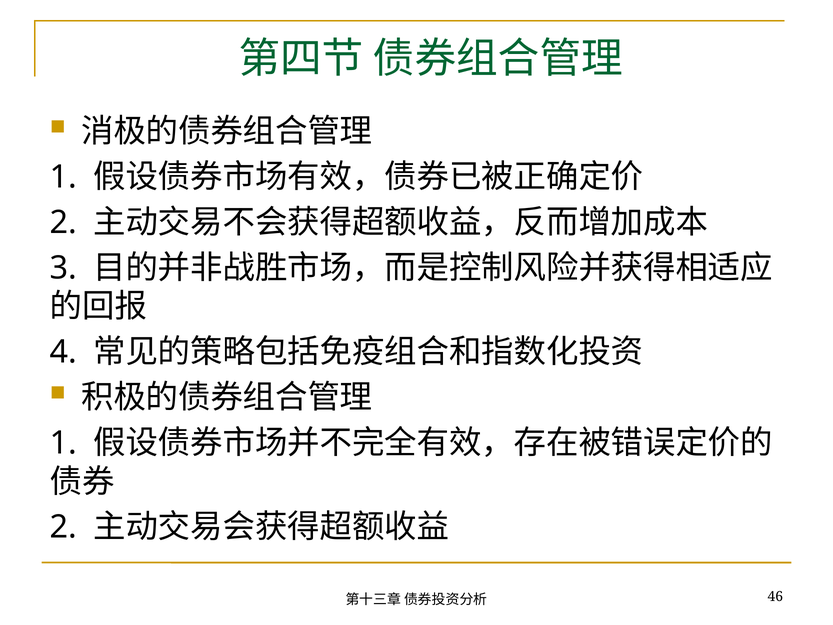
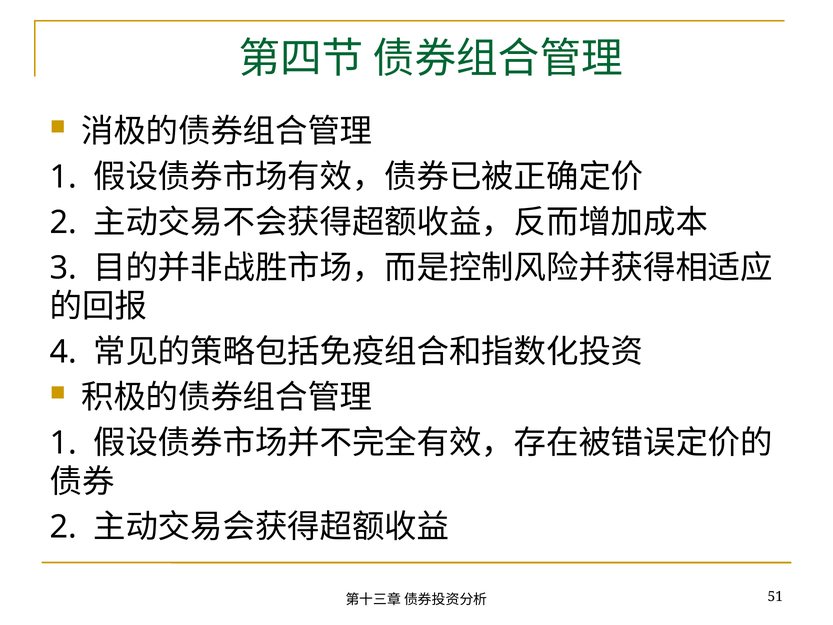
46: 46 -> 51
